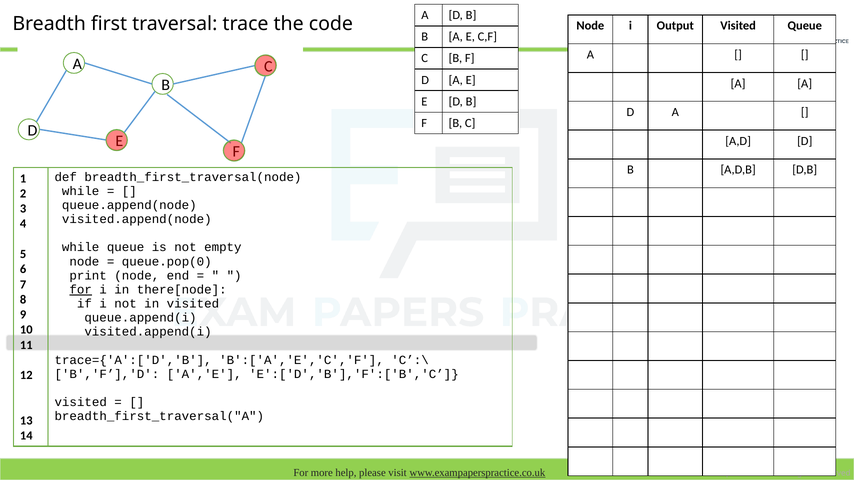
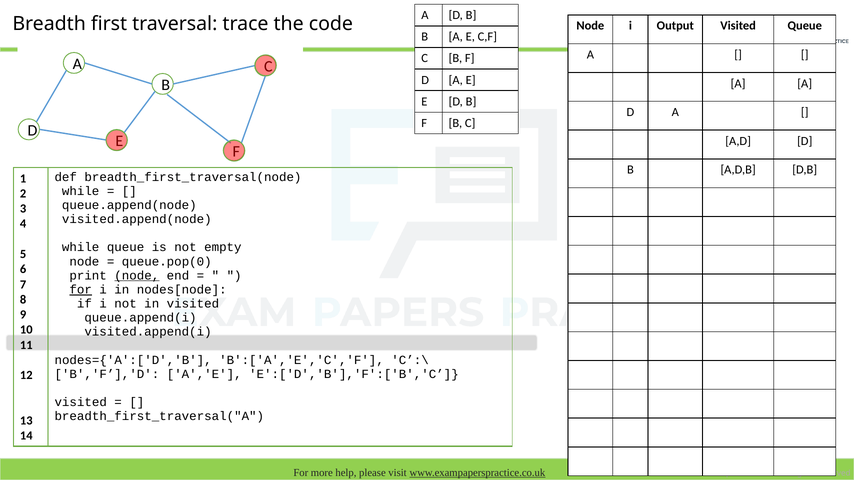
node at (137, 276) underline: none -> present
there[node: there[node -> nodes[node
trace={'A':['D','B: trace={'A':['D','B -> nodes={'A':['D','B
